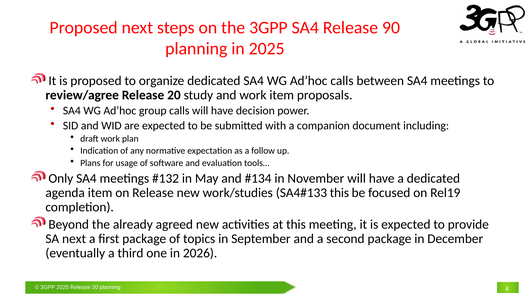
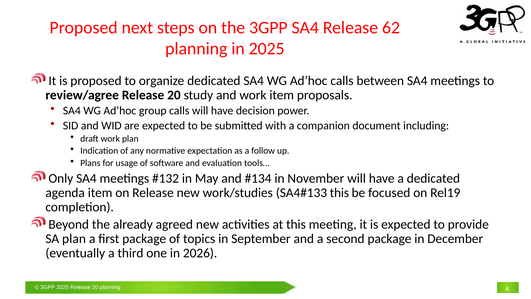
90: 90 -> 62
SA next: next -> plan
